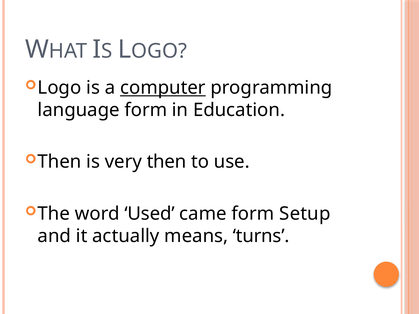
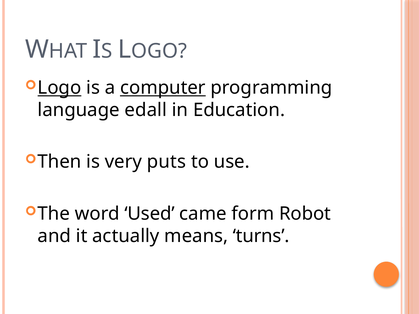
Logo underline: none -> present
language form: form -> edall
very then: then -> puts
Setup: Setup -> Robot
